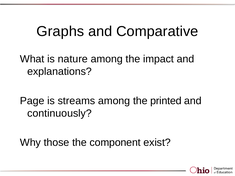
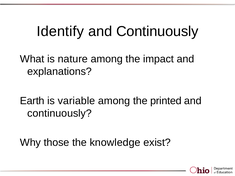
Graphs: Graphs -> Identify
Comparative at (157, 31): Comparative -> Continuously
Page: Page -> Earth
streams: streams -> variable
component: component -> knowledge
